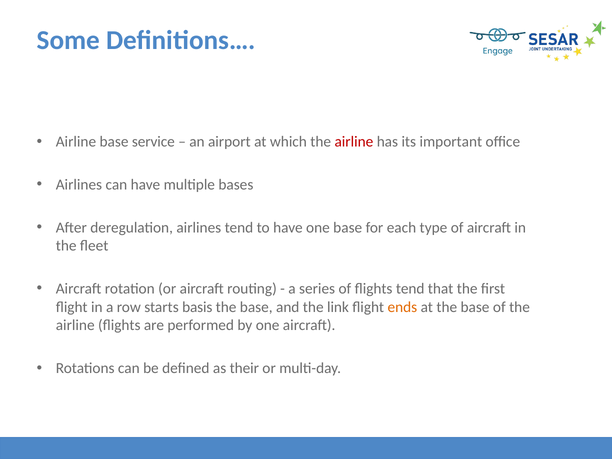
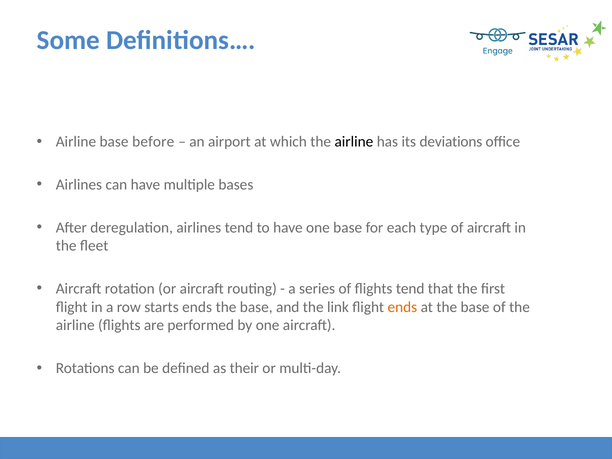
service: service -> before
airline at (354, 142) colour: red -> black
important: important -> deviations
starts basis: basis -> ends
